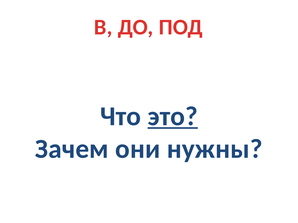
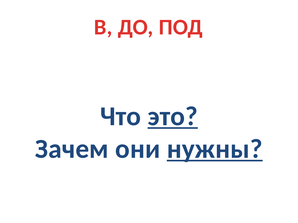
нужны underline: none -> present
